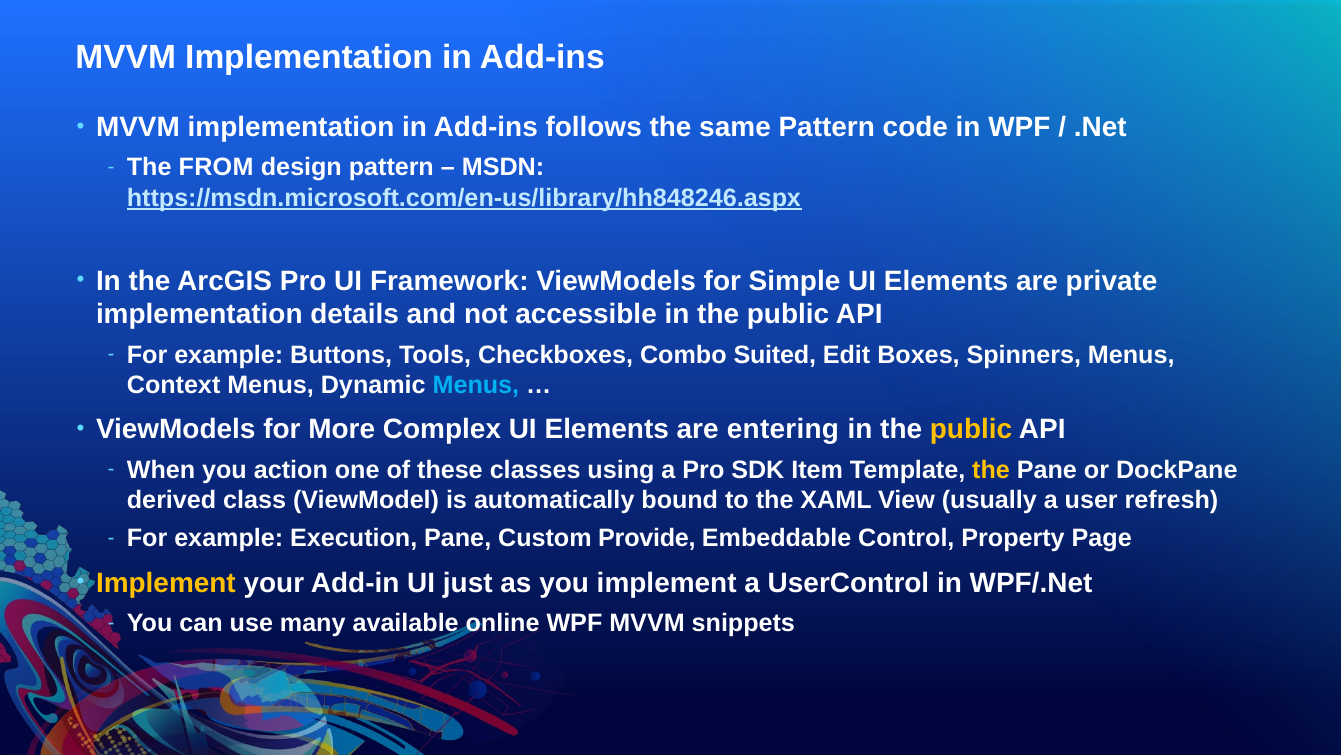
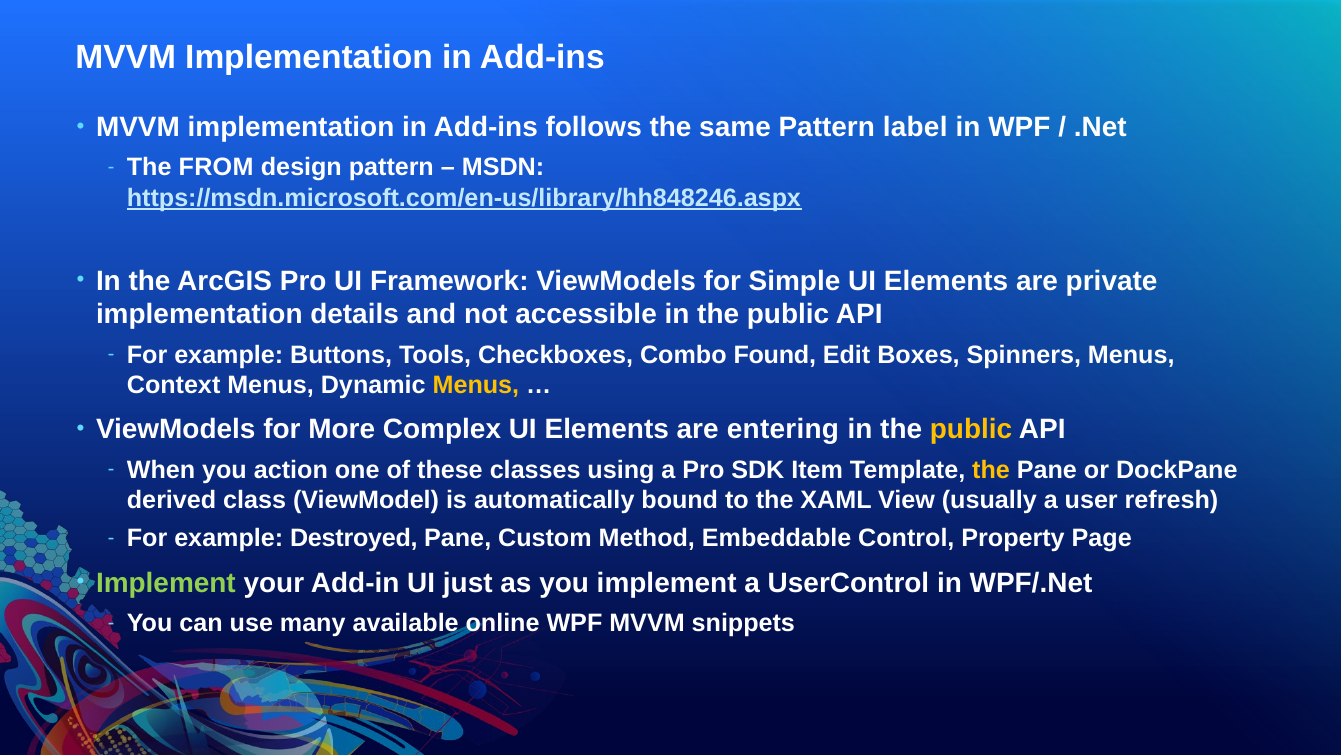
code: code -> label
Suited: Suited -> Found
Menus at (476, 385) colour: light blue -> yellow
Execution: Execution -> Destroyed
Provide: Provide -> Method
Implement at (166, 583) colour: yellow -> light green
